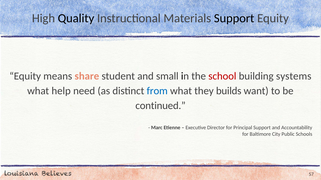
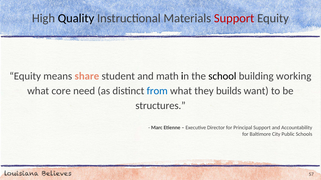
Support at (234, 18) colour: black -> red
small: small -> math
school colour: red -> black
systems: systems -> working
help: help -> core
continued: continued -> structures
